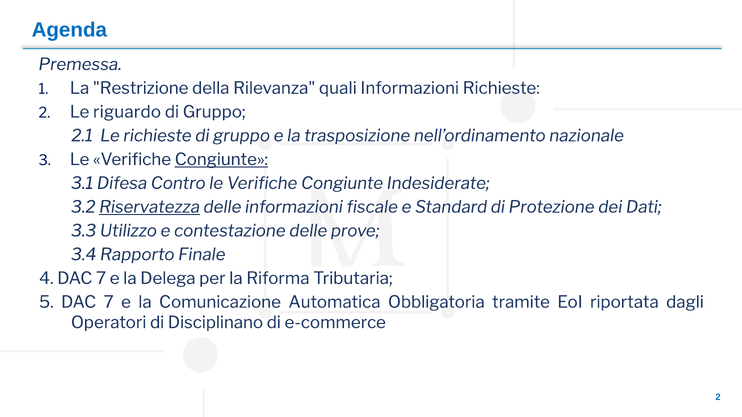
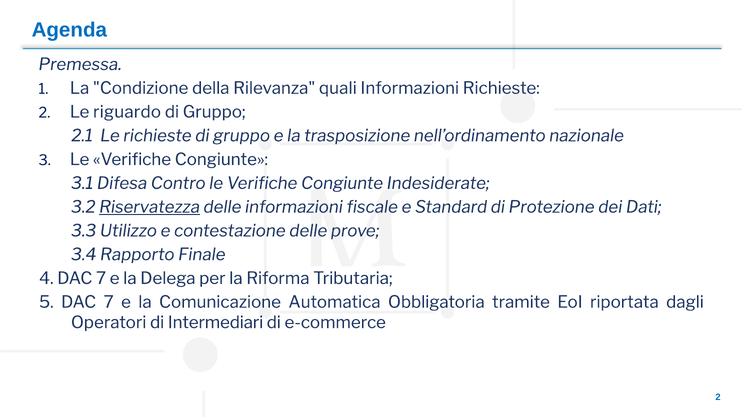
Restrizione: Restrizione -> Condizione
Congiunte at (221, 160) underline: present -> none
Disciplinano: Disciplinano -> Intermediari
